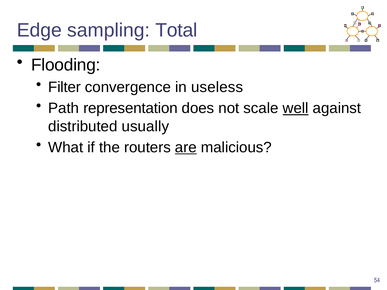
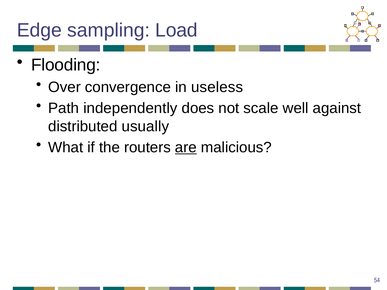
Total: Total -> Load
Filter: Filter -> Over
representation: representation -> independently
well underline: present -> none
